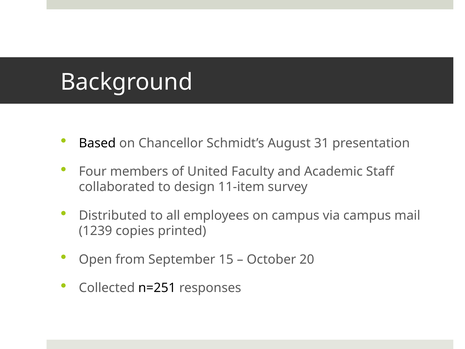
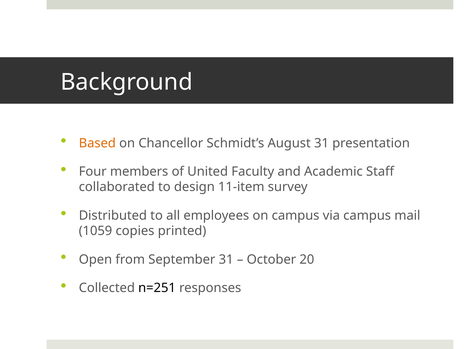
Based colour: black -> orange
1239: 1239 -> 1059
September 15: 15 -> 31
